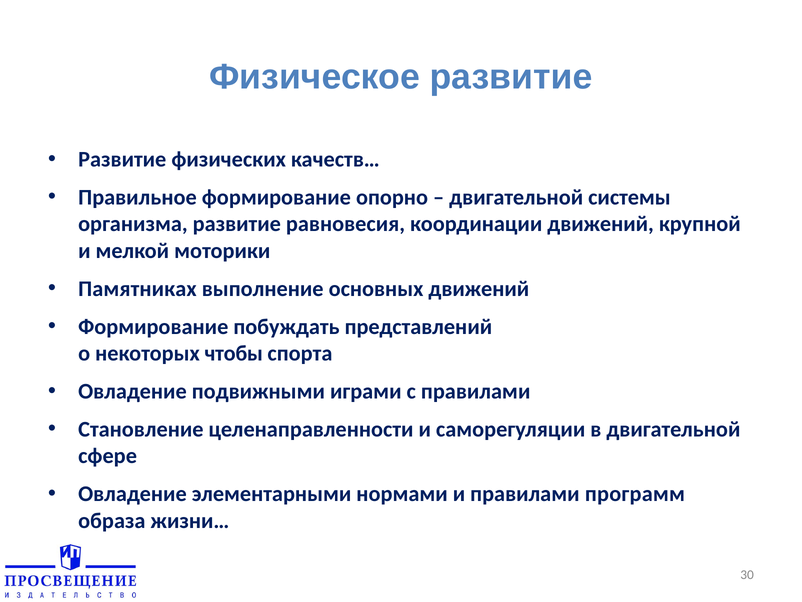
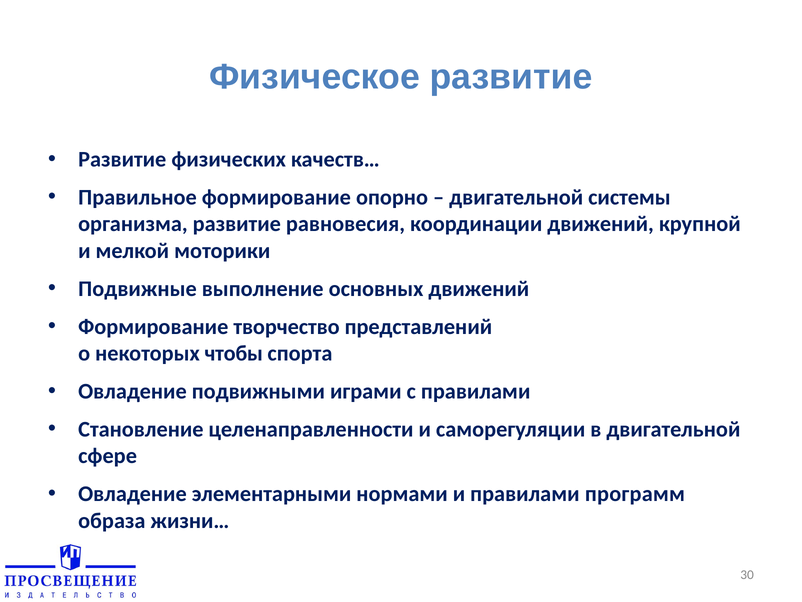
Памятниках: Памятниках -> Подвижные
побуждать: побуждать -> творчество
